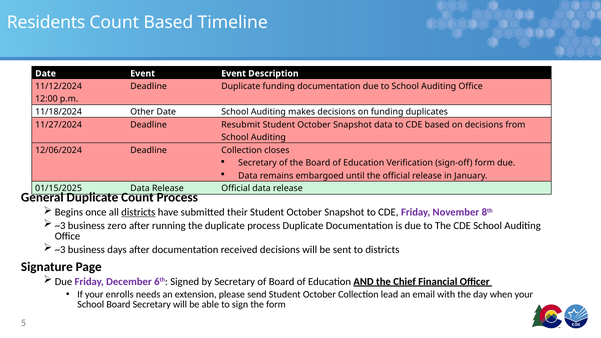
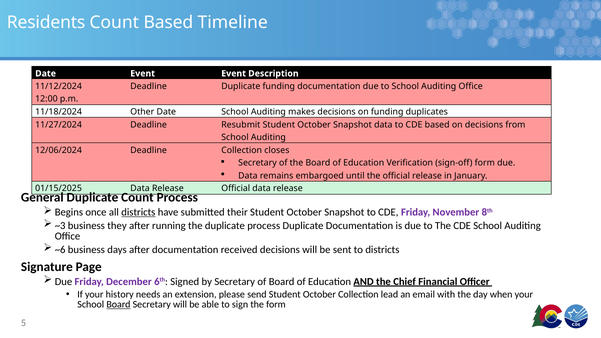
zero: zero -> they
~3 at (60, 250): ~3 -> ~6
enrolls: enrolls -> history
Board at (118, 305) underline: none -> present
